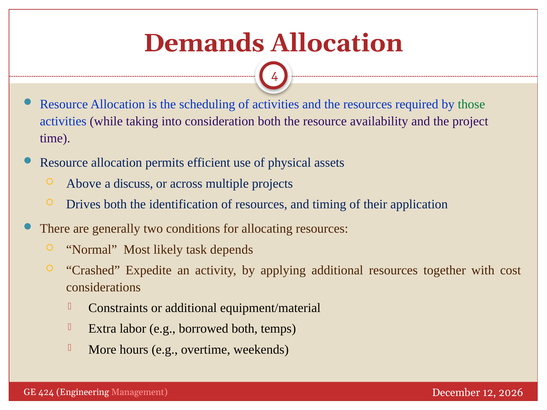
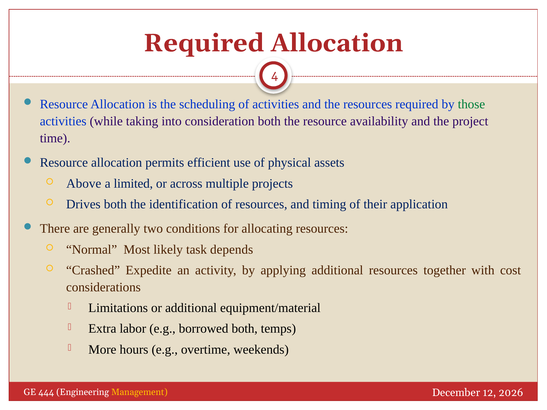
Demands at (204, 43): Demands -> Required
discuss: discuss -> limited
Constraints: Constraints -> Limitations
424: 424 -> 444
Management colour: pink -> yellow
